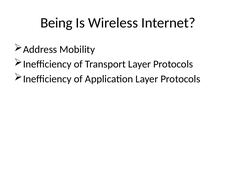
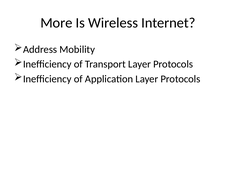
Being: Being -> More
